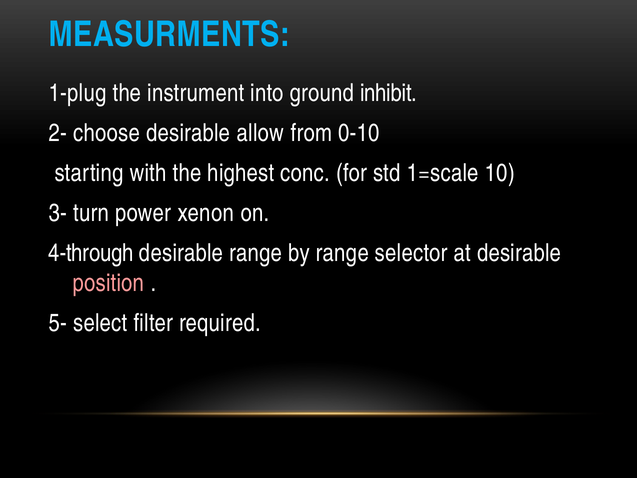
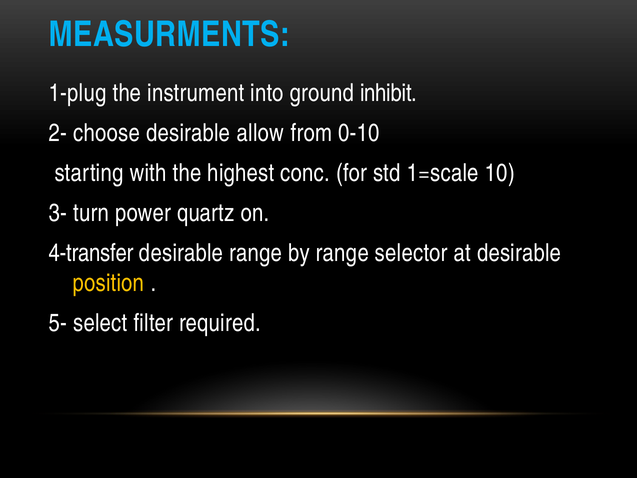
xenon: xenon -> quartz
4-through: 4-through -> 4-transfer
position colour: pink -> yellow
